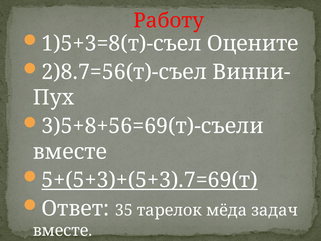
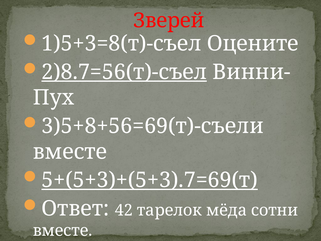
Работу: Работу -> Зверей
2)8.7=56(т)-съел underline: none -> present
35: 35 -> 42
задач: задач -> сотни
